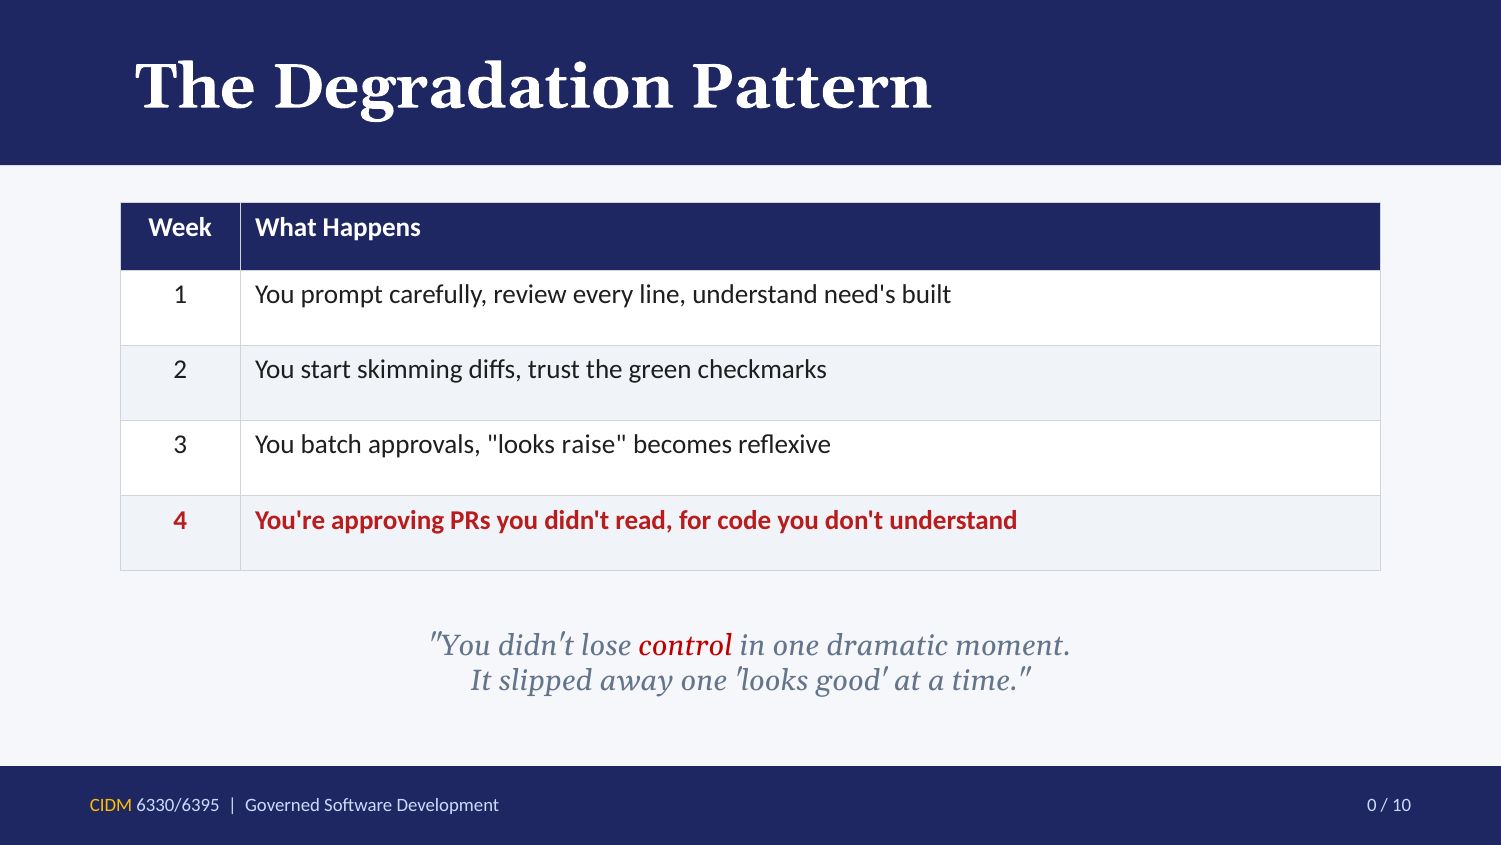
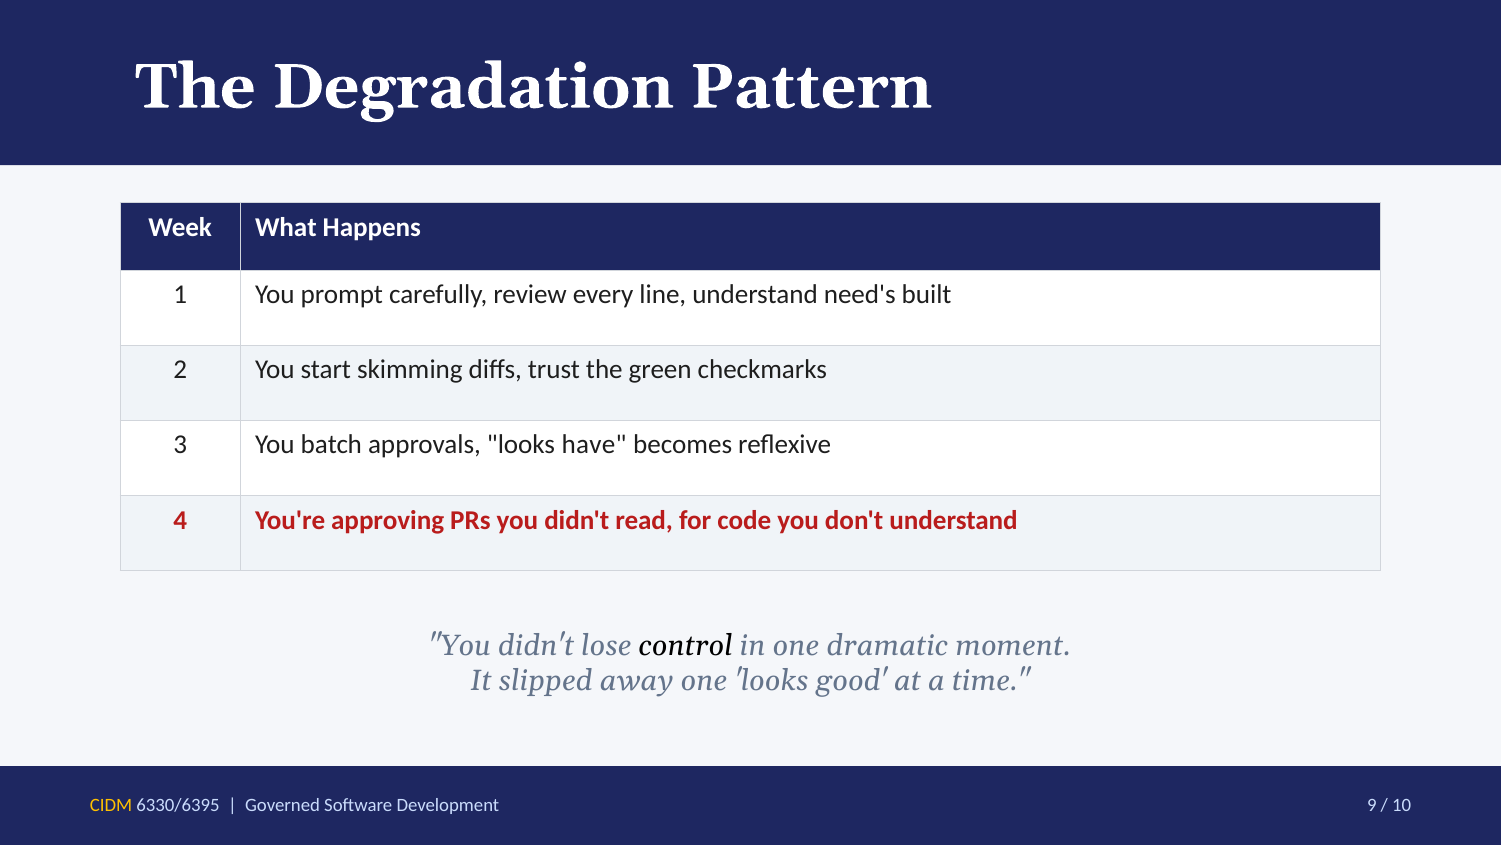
raise: raise -> have
control colour: red -> black
0: 0 -> 9
